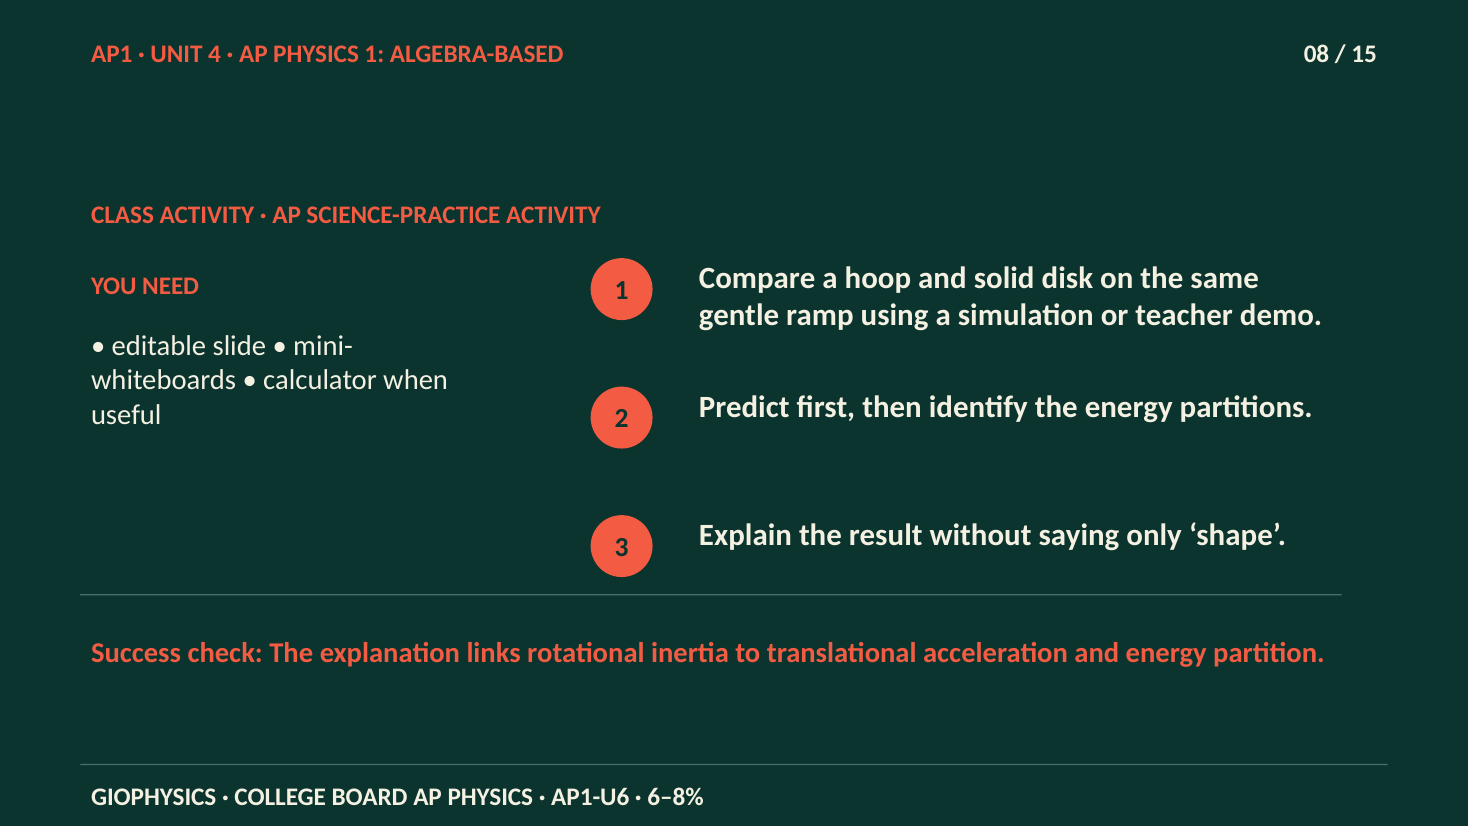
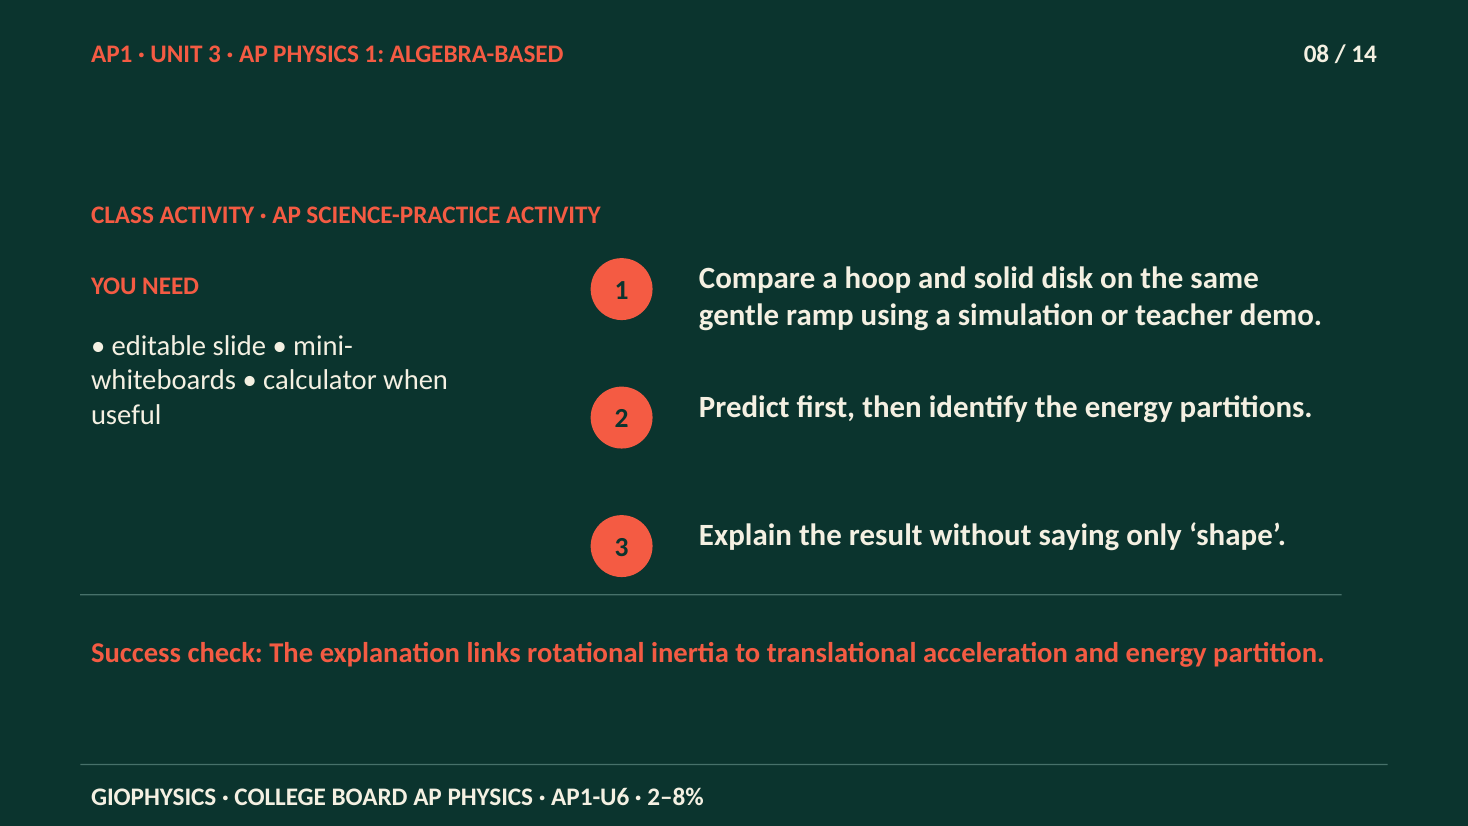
UNIT 4: 4 -> 3
15: 15 -> 14
6–8%: 6–8% -> 2–8%
